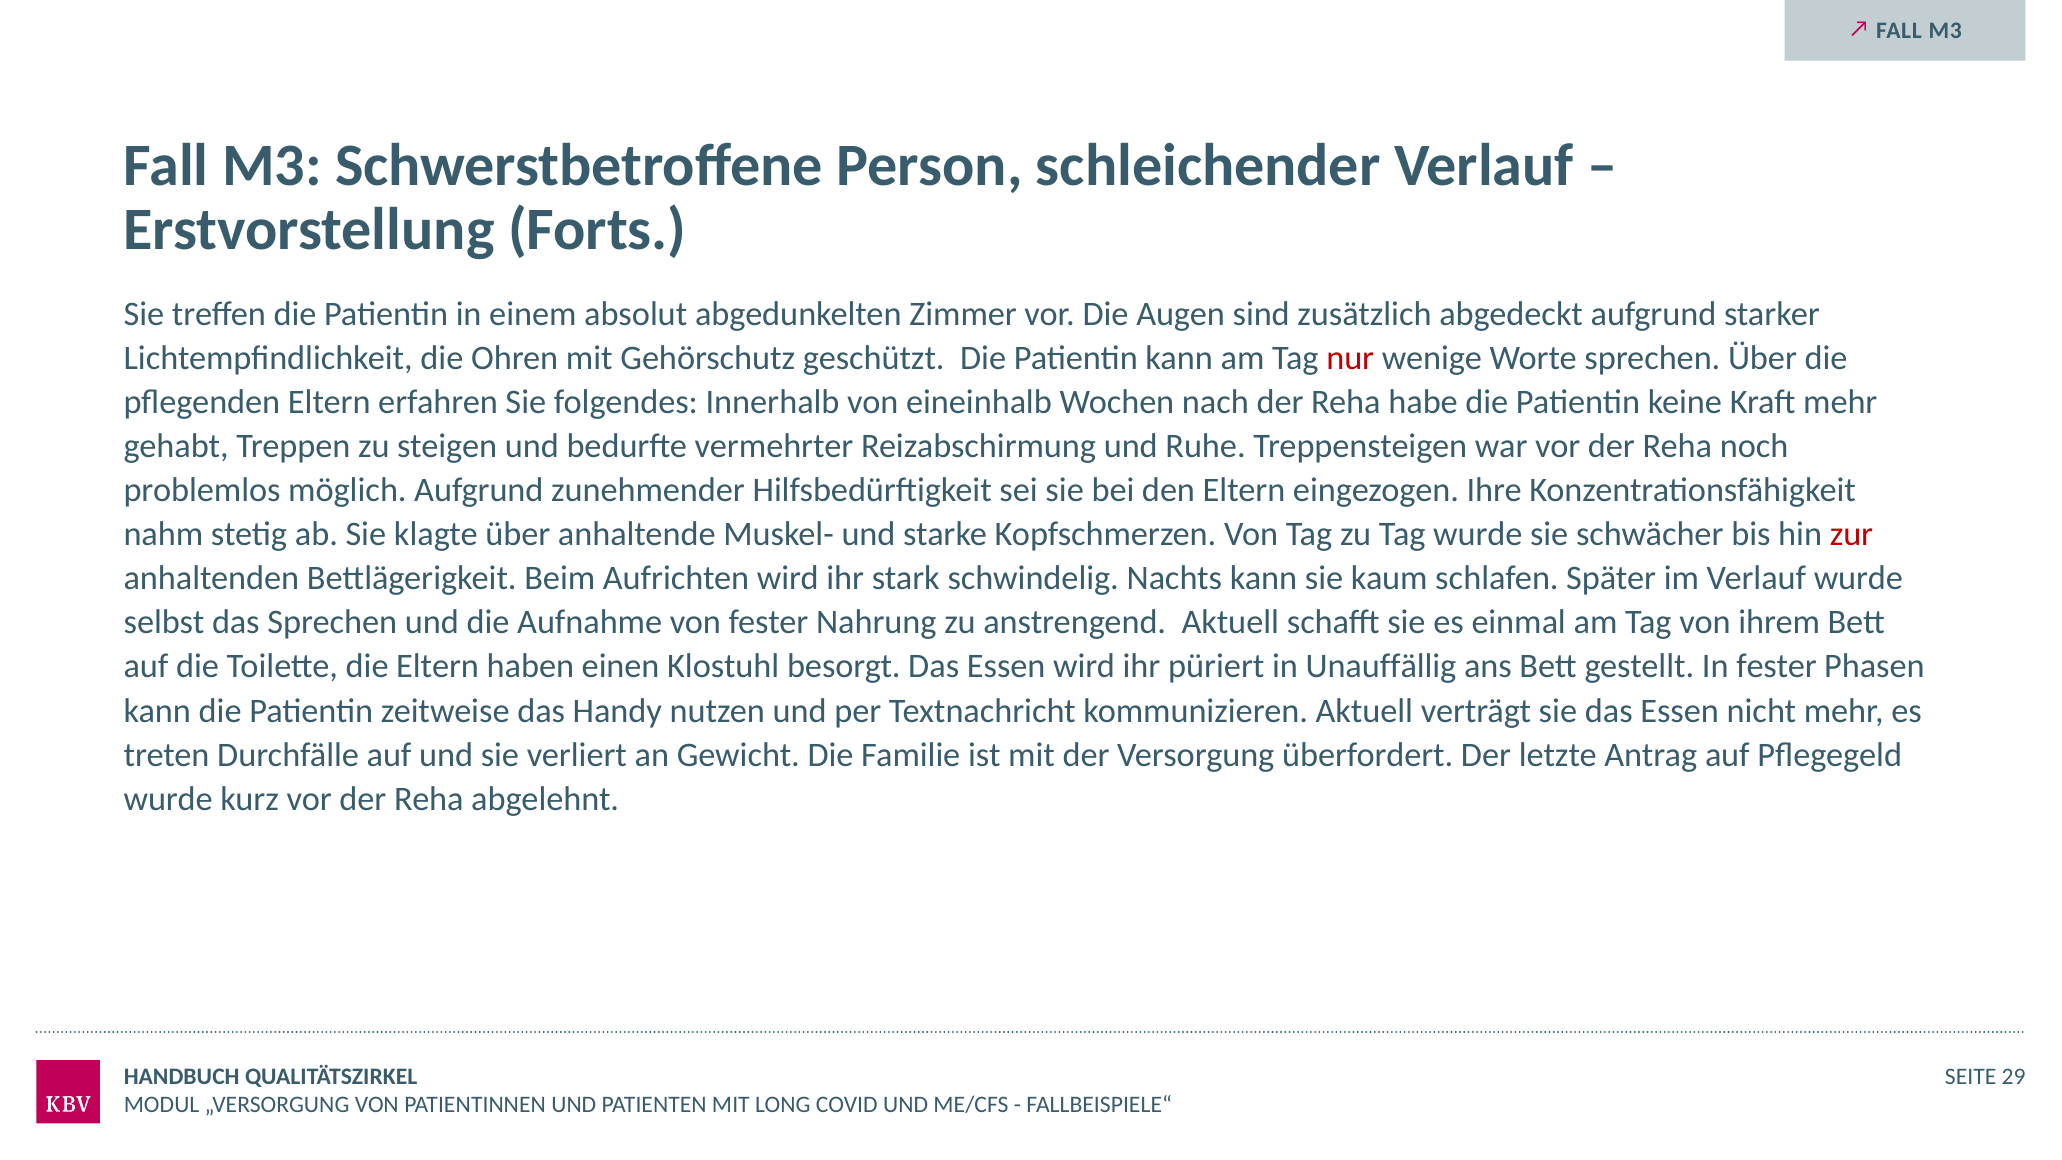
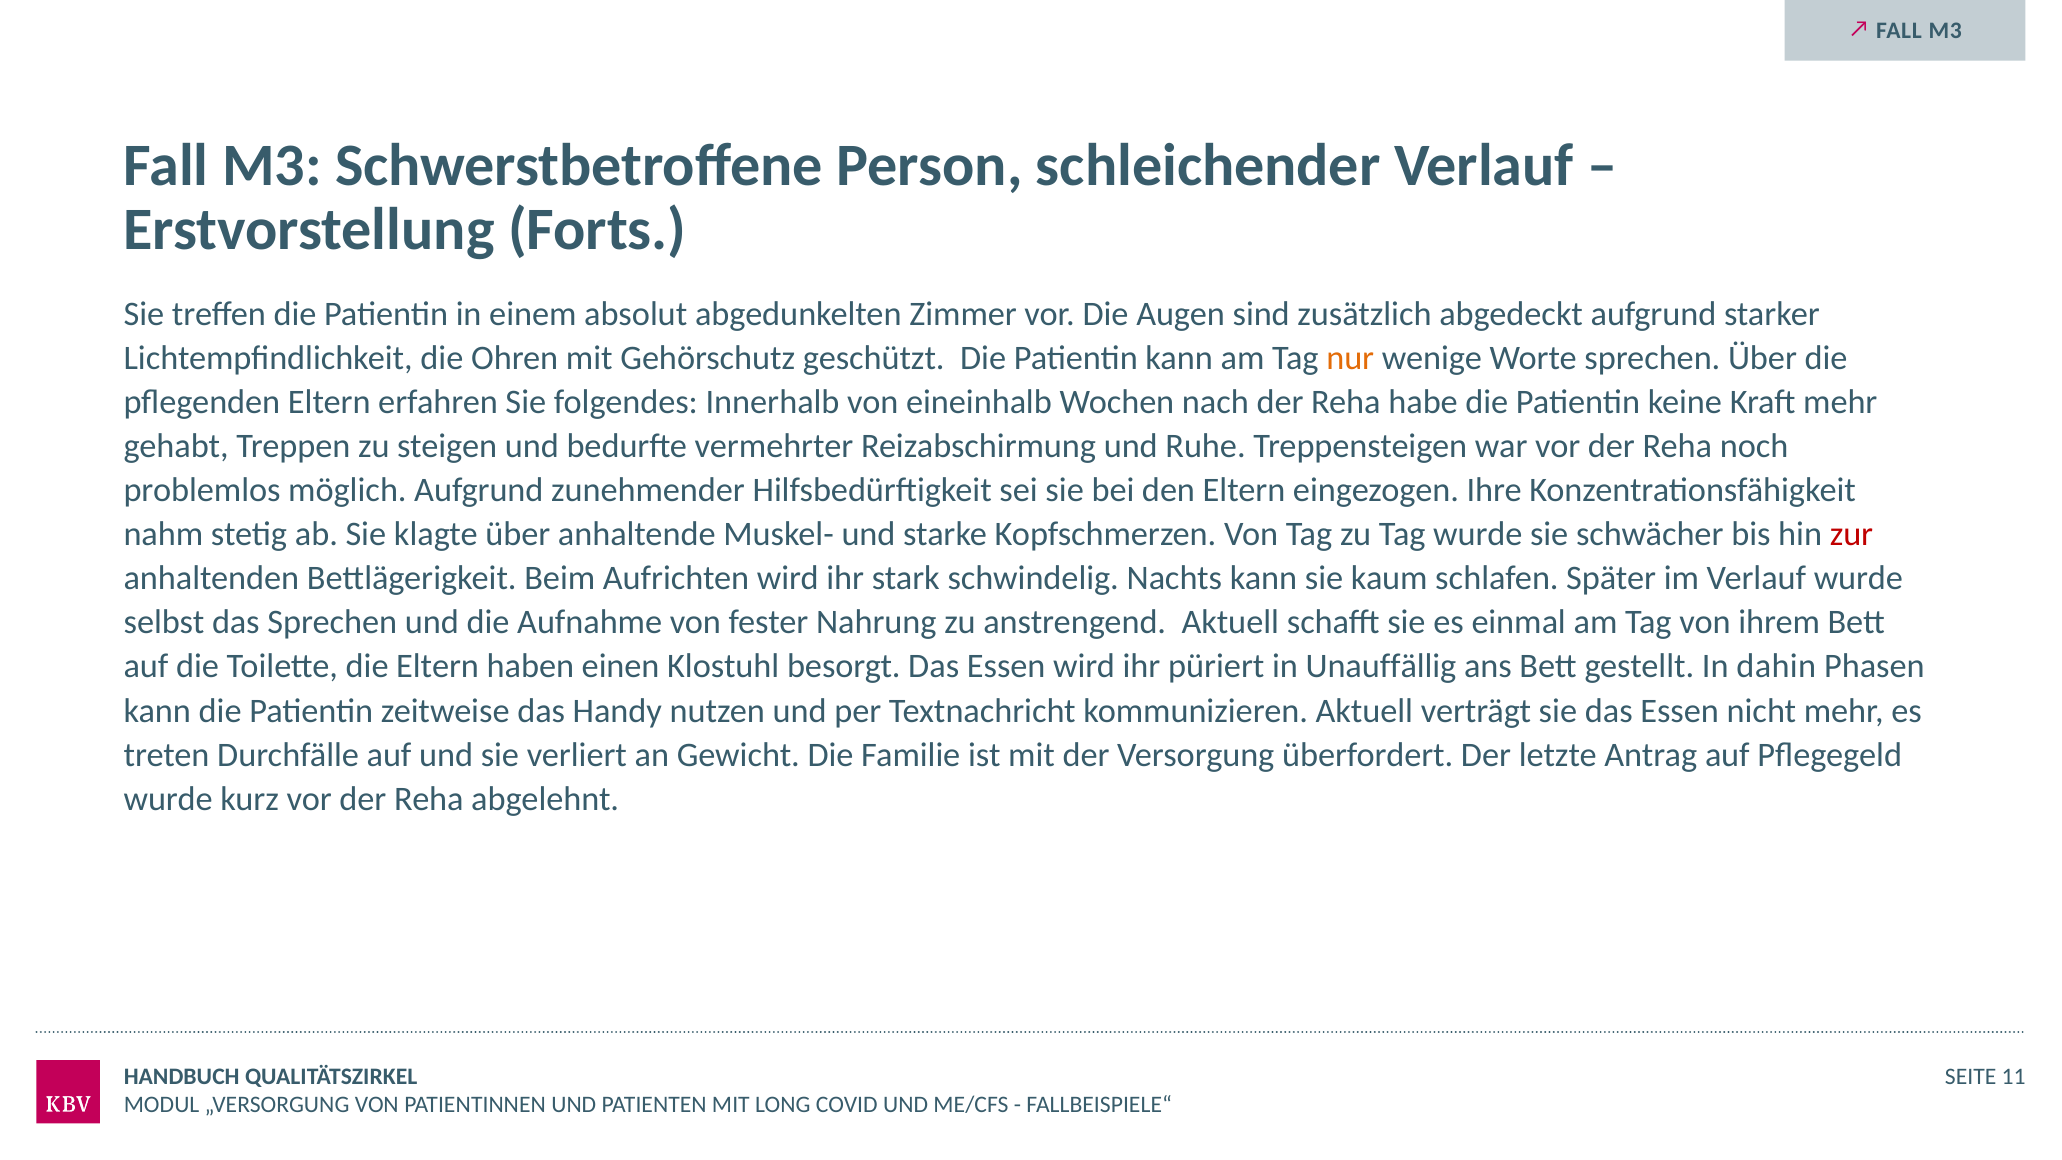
nur colour: red -> orange
In fester: fester -> dahin
29: 29 -> 11
